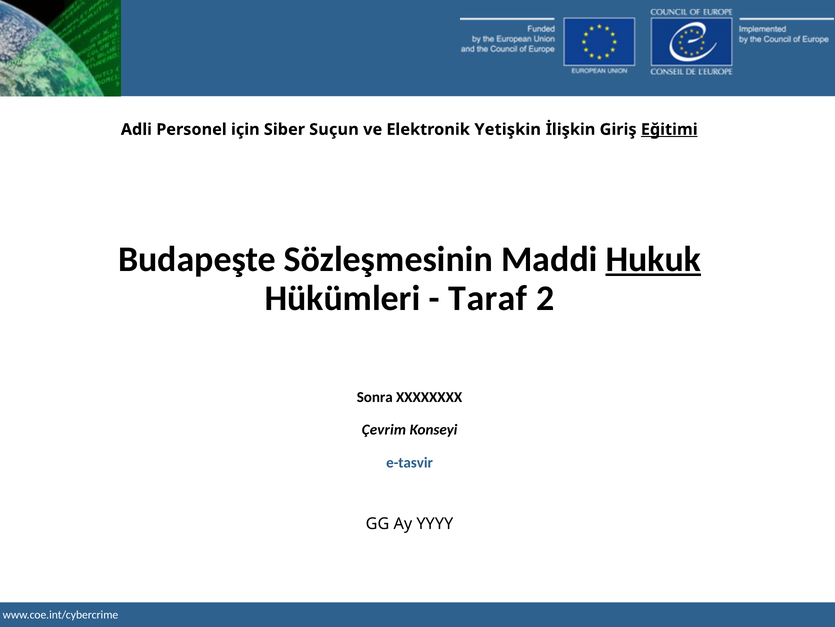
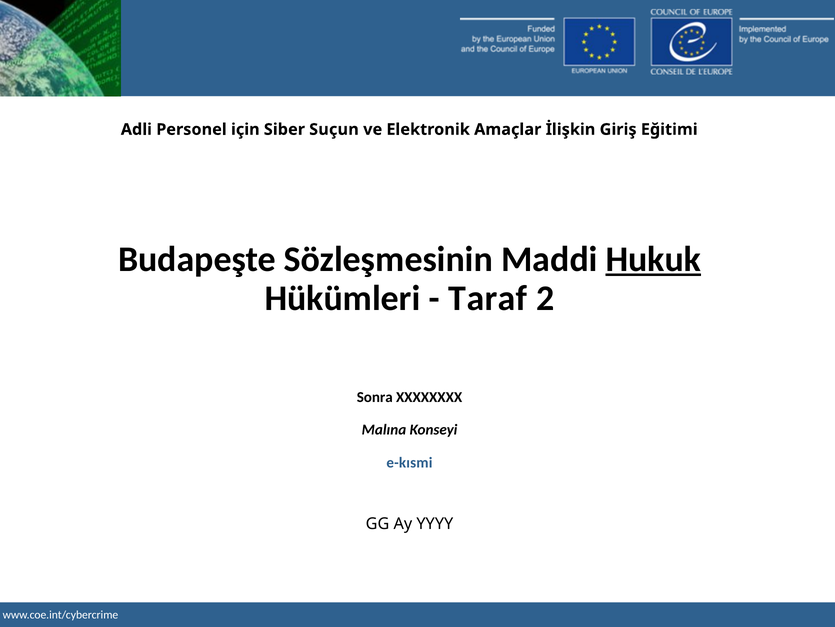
Yetişkin: Yetişkin -> Amaçlar
Eğitimi underline: present -> none
Çevrim: Çevrim -> Malına
e-tasvir: e-tasvir -> e-kısmi
